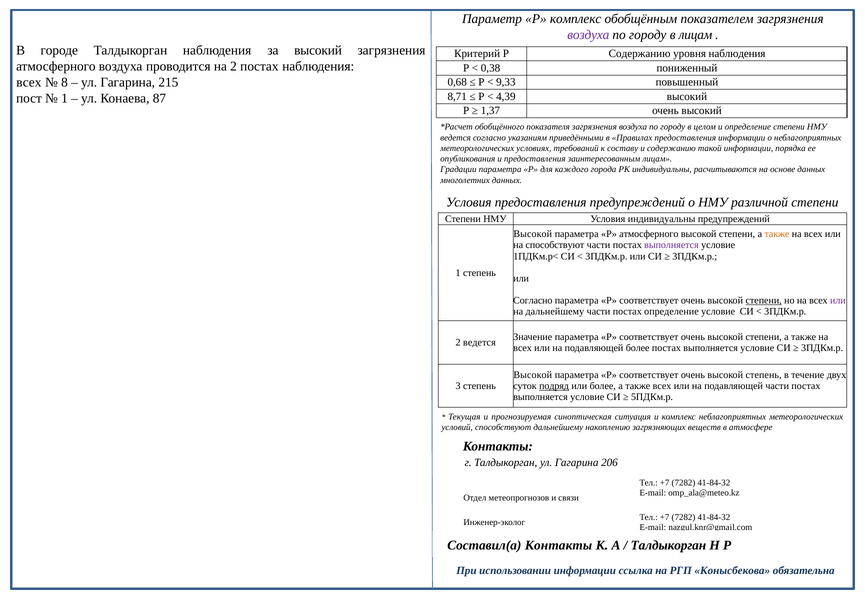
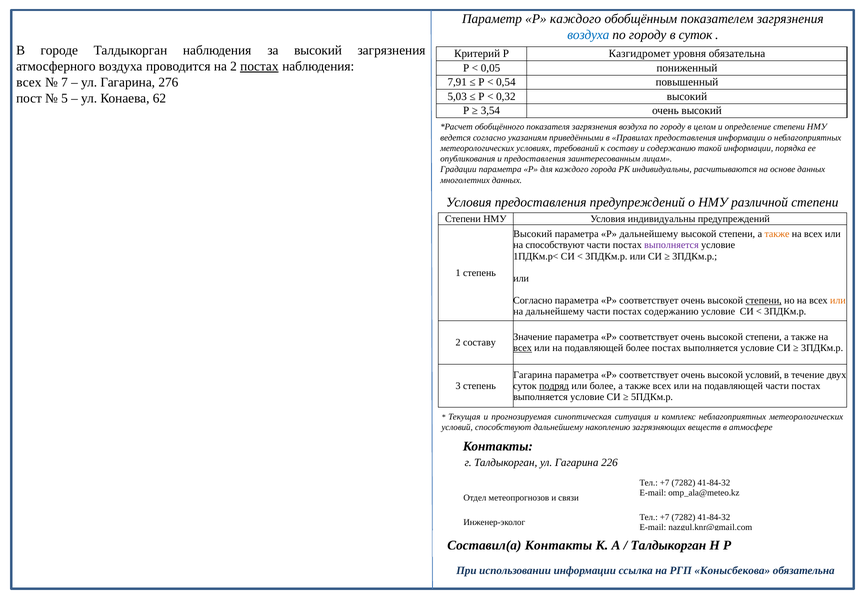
Р комплекс: комплекс -> каждого
воздуха at (588, 35) colour: purple -> blue
в лицам: лицам -> суток
Р Содержанию: Содержанию -> Казгидромет
уровня наблюдения: наблюдения -> обязательна
постах at (259, 66) underline: none -> present
0,38: 0,38 -> 0,05
8: 8 -> 7
215: 215 -> 276
0,68: 0,68 -> 7,91
9,33: 9,33 -> 0,54
8,71: 8,71 -> 5,03
4,39: 4,39 -> 0,32
1 at (64, 98): 1 -> 5
87: 87 -> 62
1,37: 1,37 -> 3,54
Высокой at (533, 234): Высокой -> Высокий
Р атмосферного: атмосферного -> дальнейшему
или at (838, 300) colour: purple -> orange
постах определение: определение -> содержанию
2 ведется: ведется -> составу
всех at (523, 348) underline: none -> present
Высокой at (533, 375): Высокой -> Гагарина
высокой степень: степень -> условий
206: 206 -> 226
